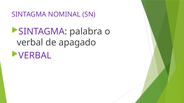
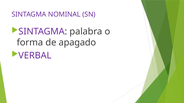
verbal at (30, 43): verbal -> forma
